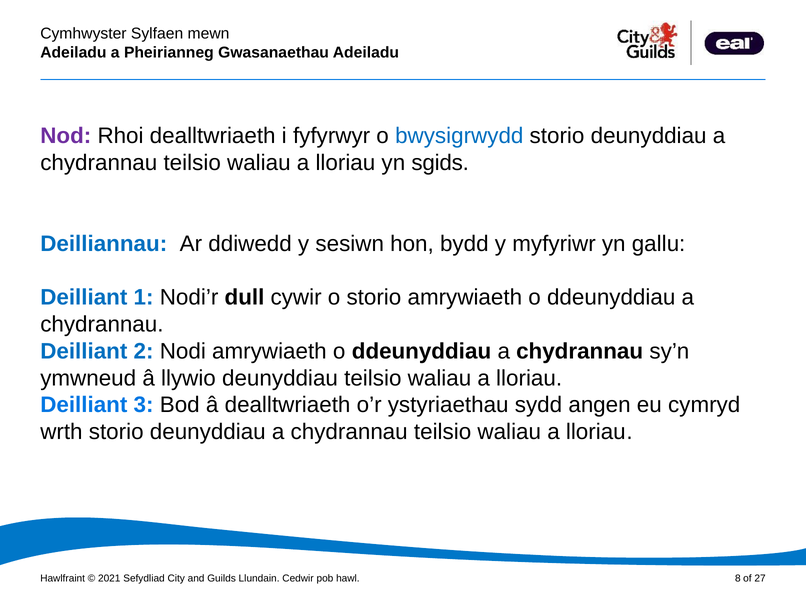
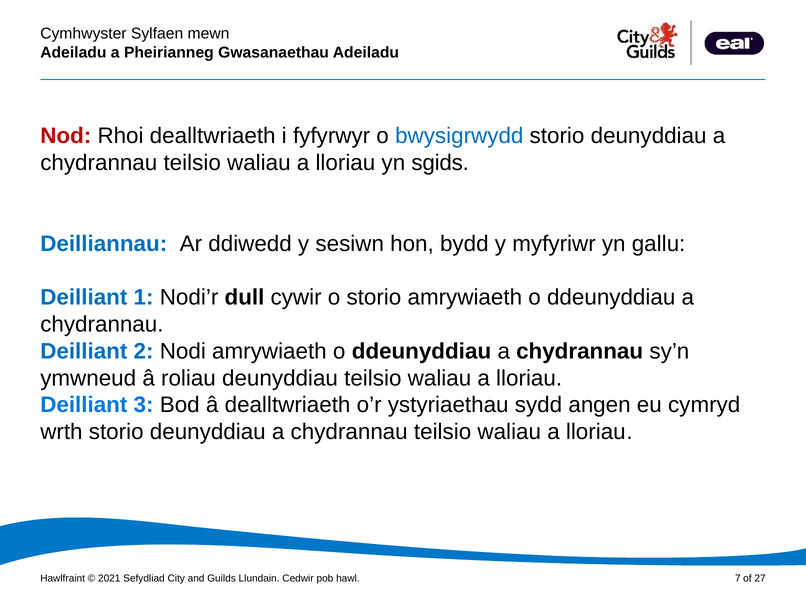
Nod colour: purple -> red
llywio: llywio -> roliau
8: 8 -> 7
